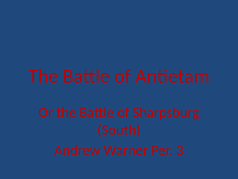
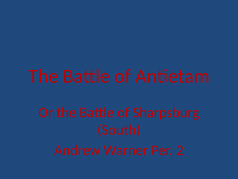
3: 3 -> 2
